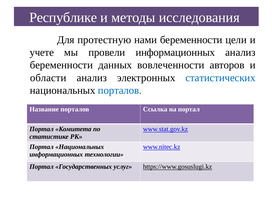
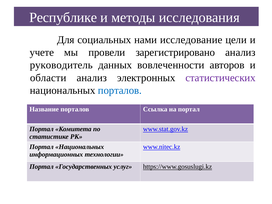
протестную: протестную -> социальных
нами беременности: беременности -> исследование
провели информационных: информационных -> зарегистрировано
беременности at (61, 65): беременности -> руководитель
статистических colour: blue -> purple
